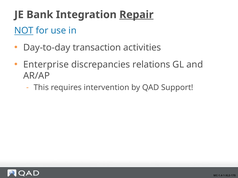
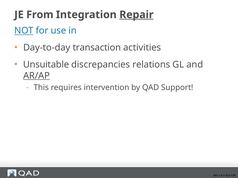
Bank: Bank -> From
Enterprise: Enterprise -> Unsuitable
AR/AP underline: none -> present
